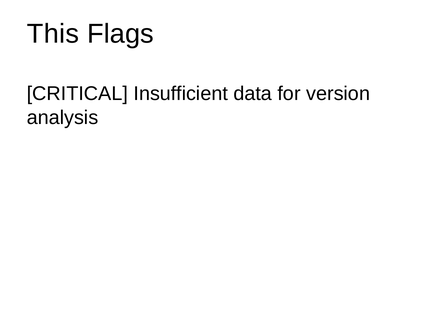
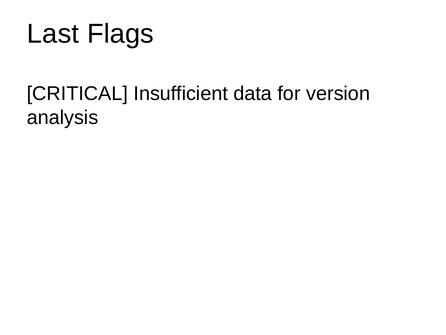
This: This -> Last
